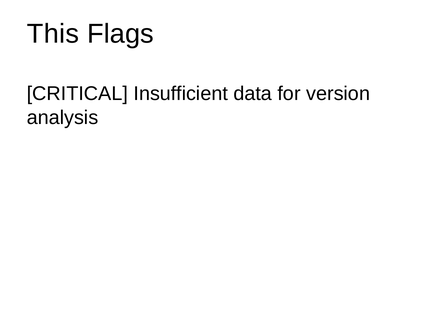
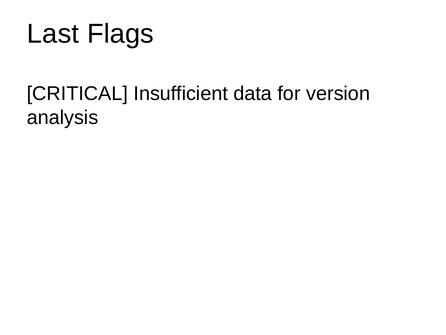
This: This -> Last
